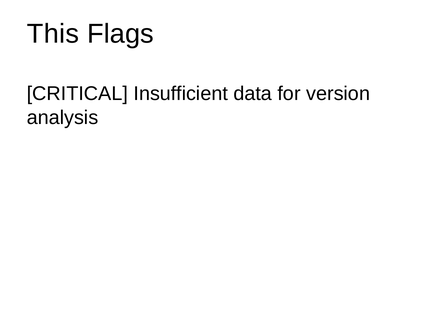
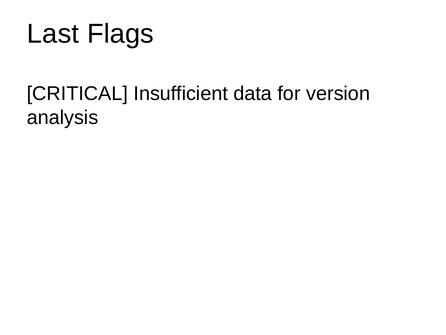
This: This -> Last
